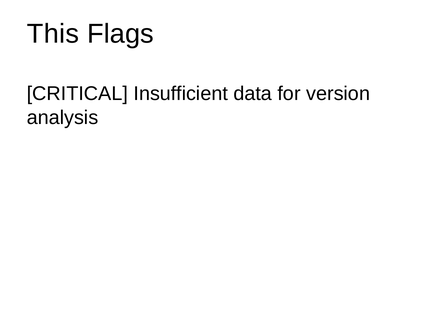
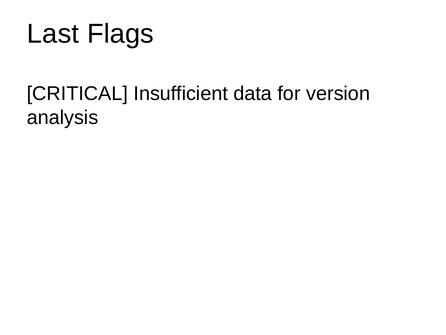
This: This -> Last
